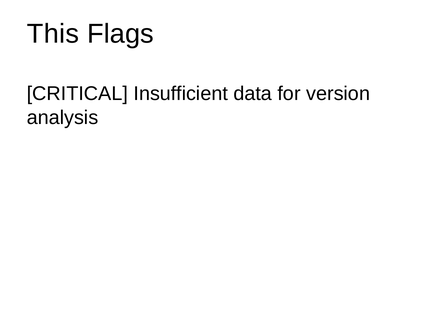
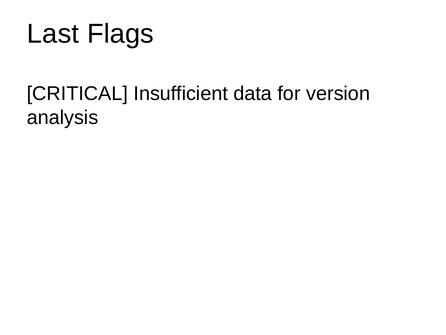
This: This -> Last
